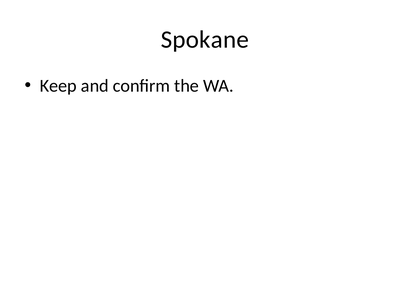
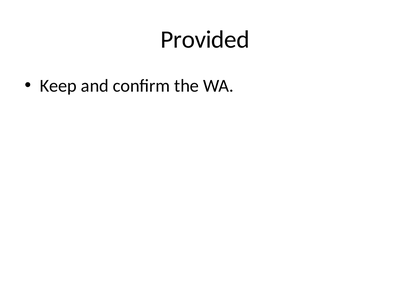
Spokane: Spokane -> Provided
